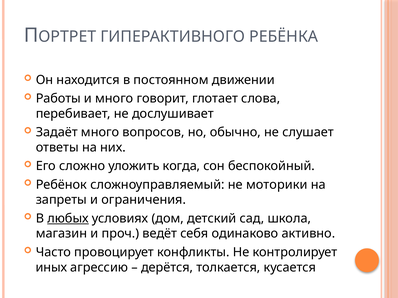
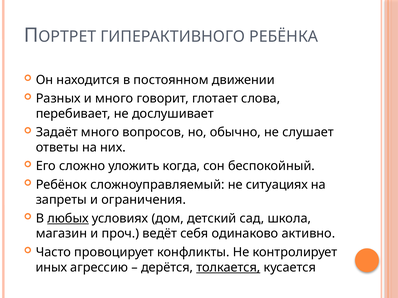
Работы: Работы -> Разных
моторики: моторики -> ситуациях
толкается underline: none -> present
